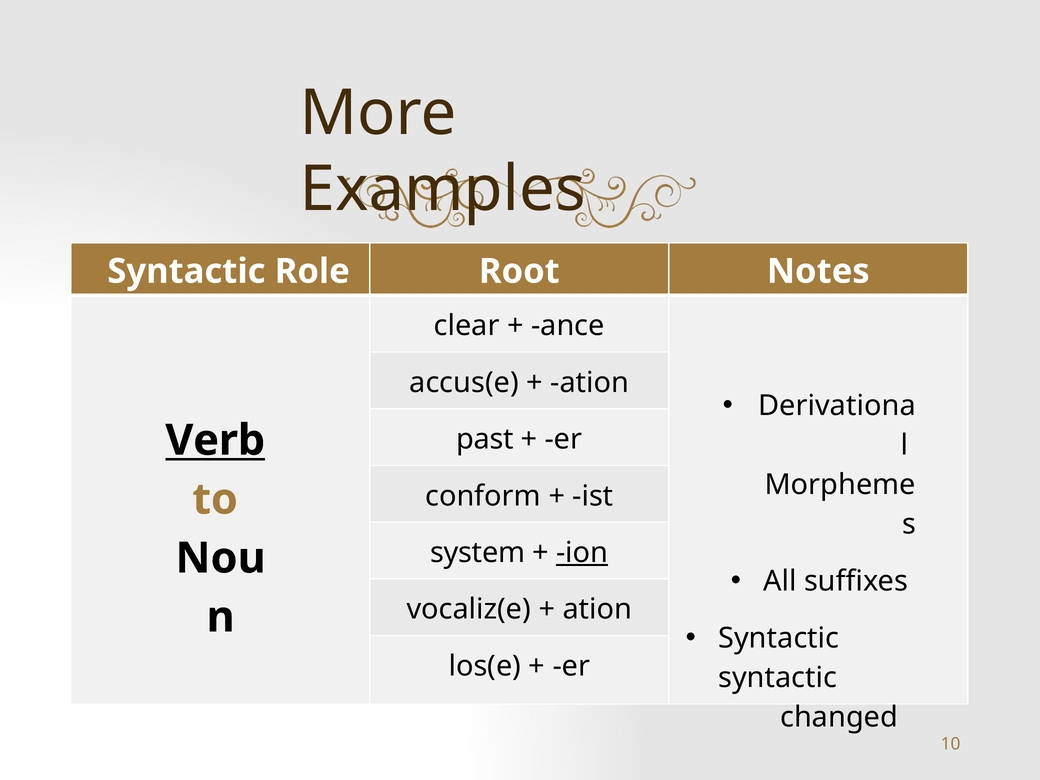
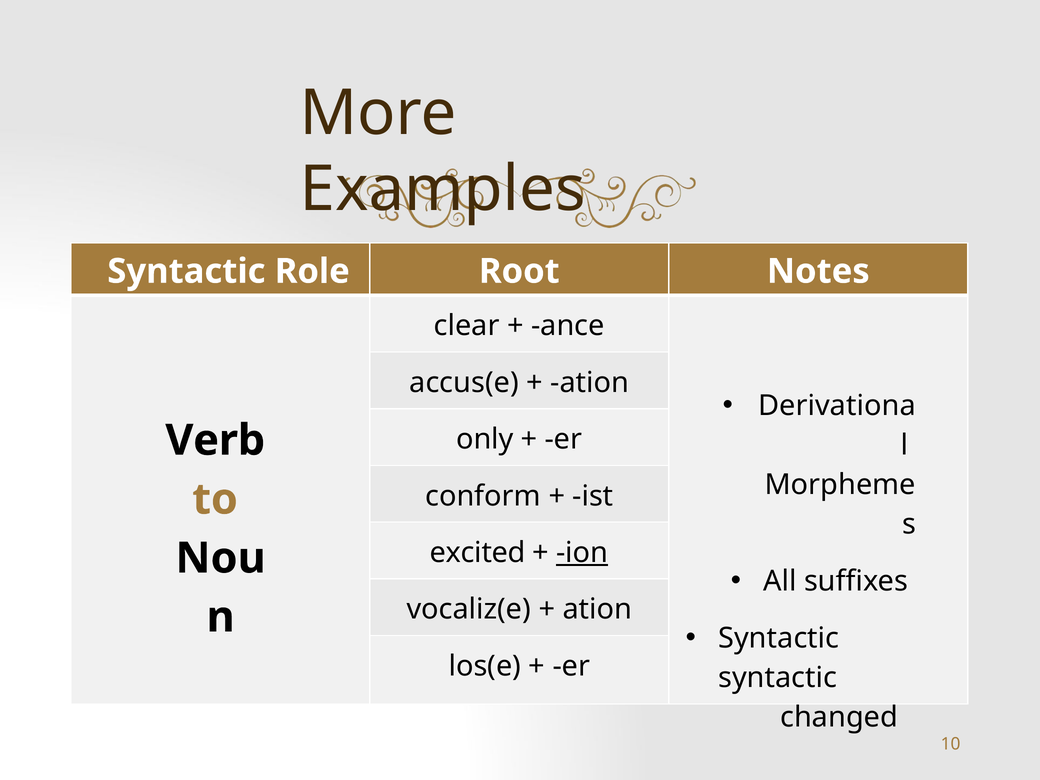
past: past -> only
Verb underline: present -> none
system: system -> excited
